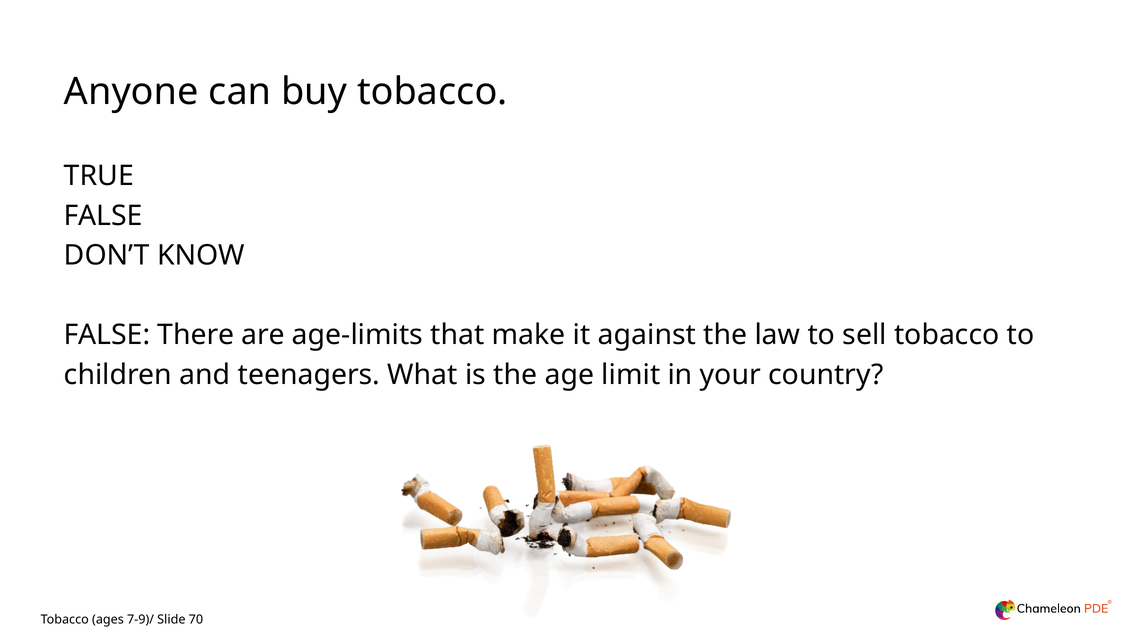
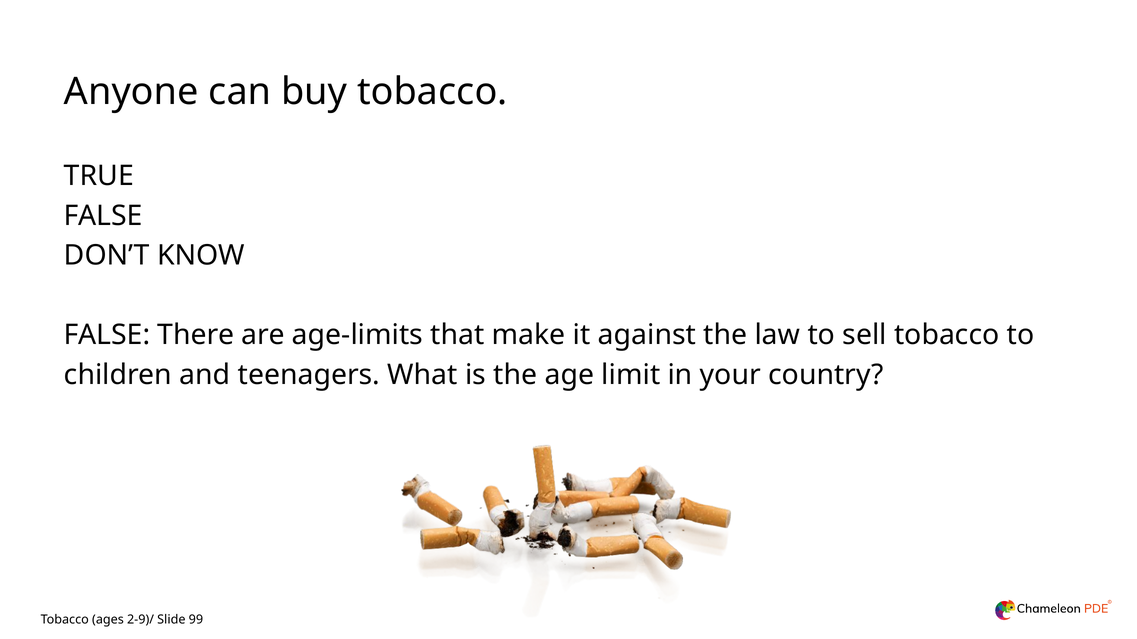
7-9)/: 7-9)/ -> 2-9)/
70: 70 -> 99
